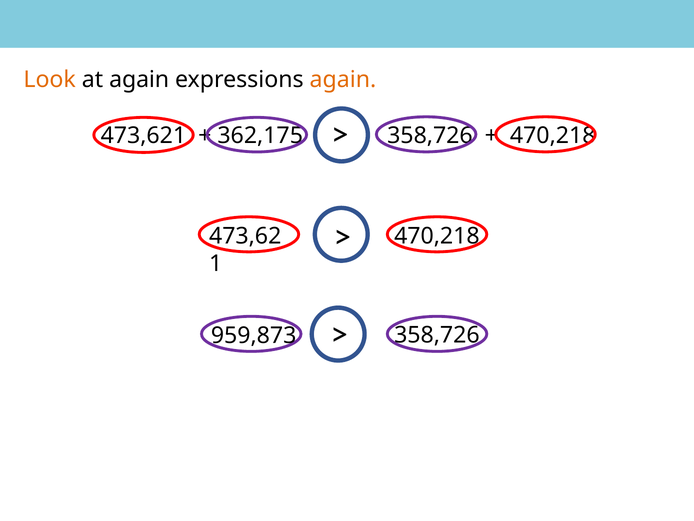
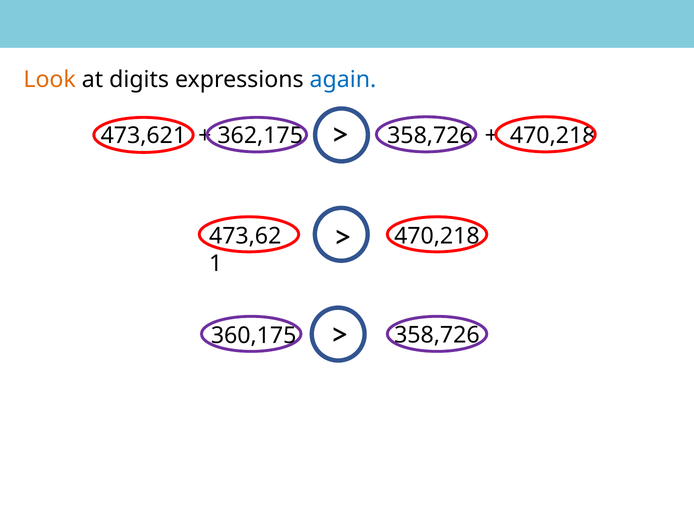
at again: again -> digits
again at (343, 79) colour: orange -> blue
959,873: 959,873 -> 360,175
